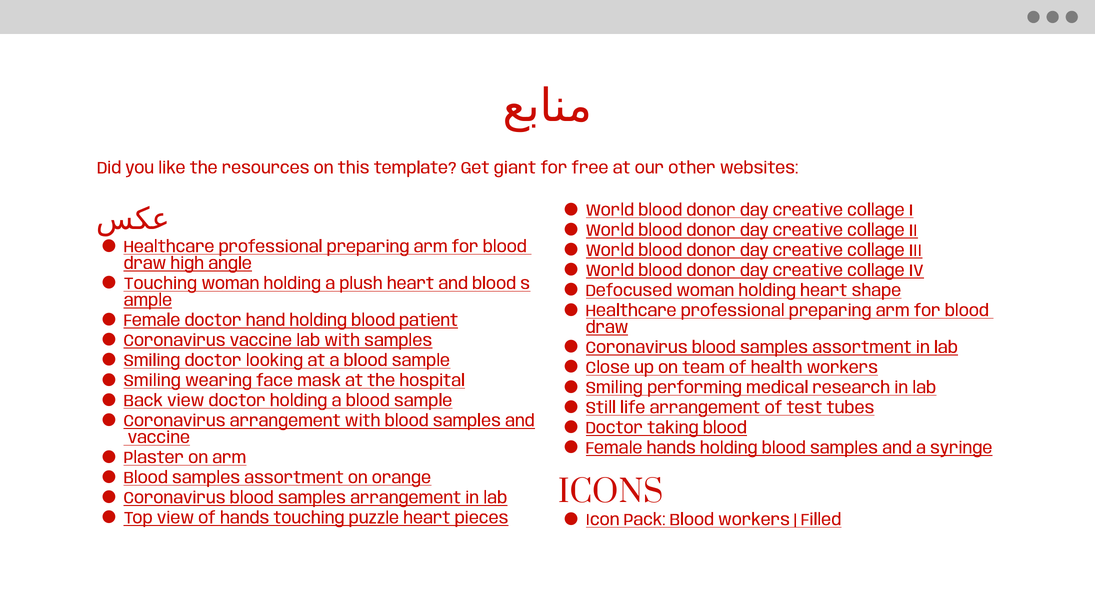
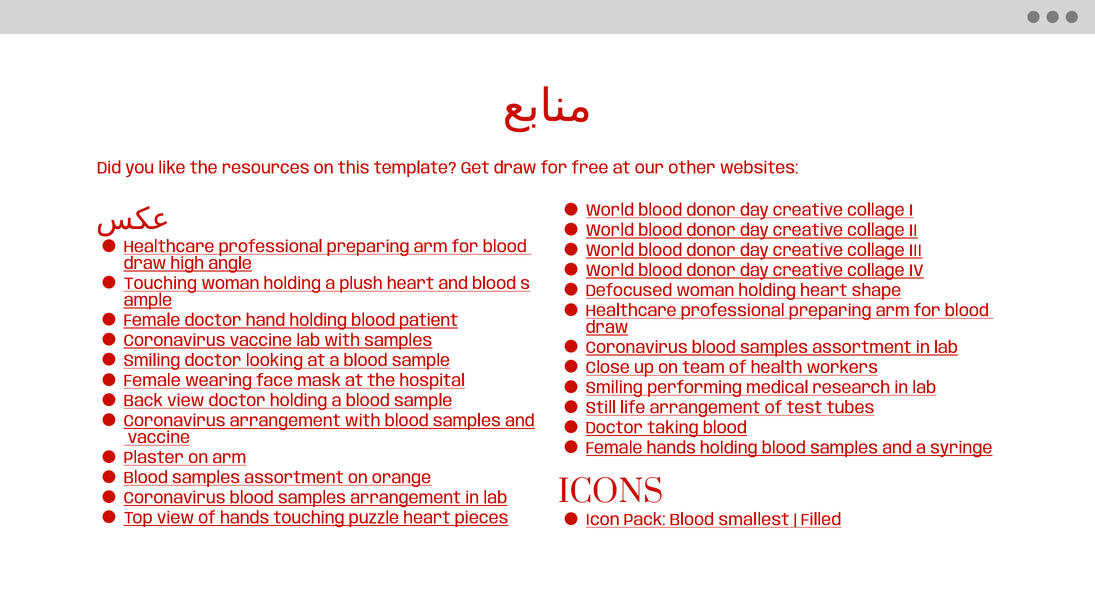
Get giant: giant -> draw
Smiling at (152, 381): Smiling -> Female
Blood workers: workers -> smallest
